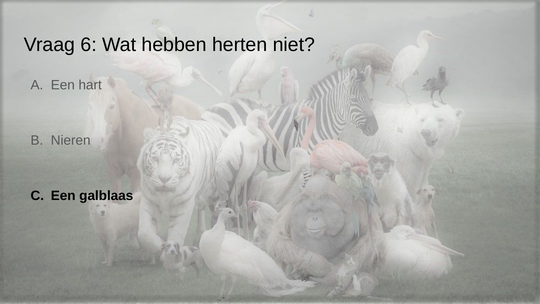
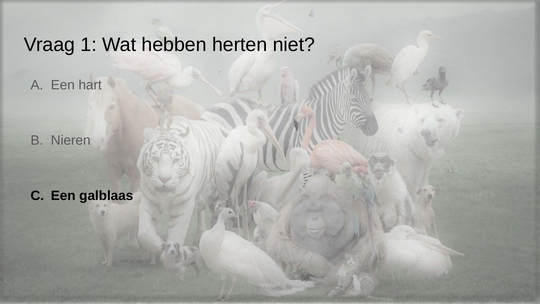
6: 6 -> 1
